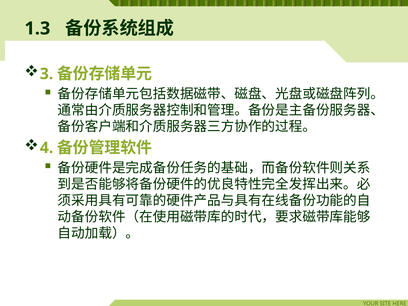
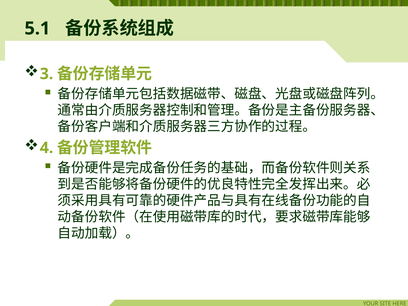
1.3: 1.3 -> 5.1
